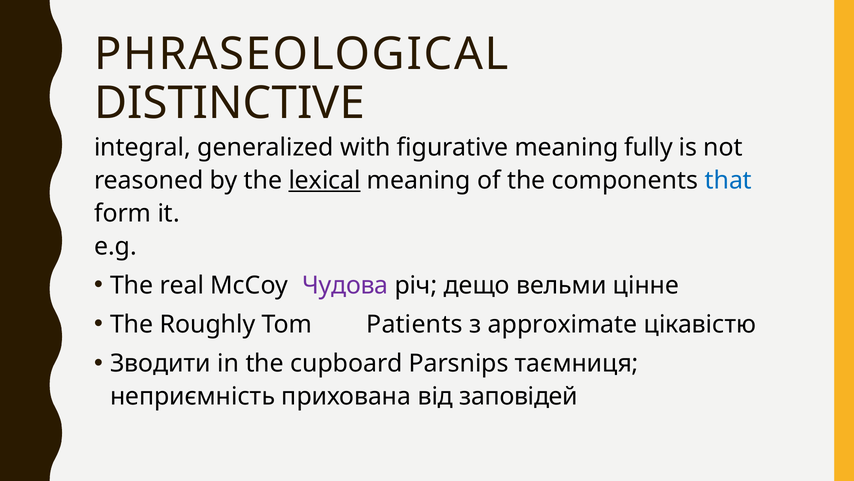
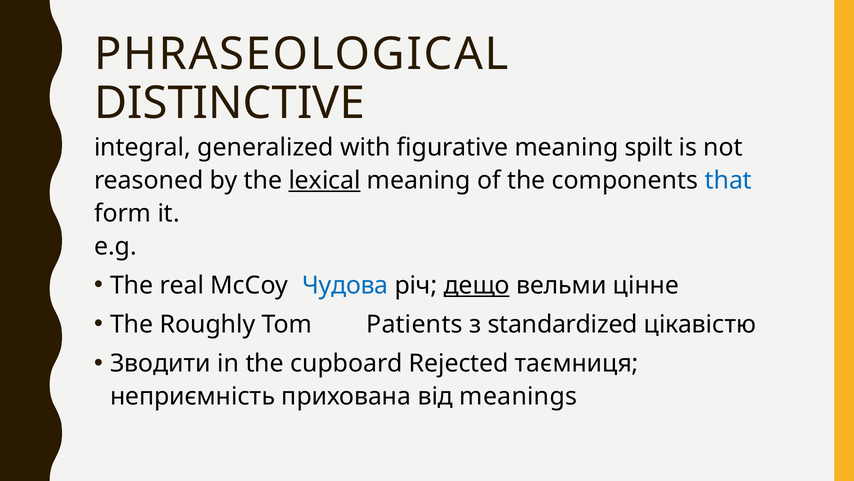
fully: fully -> spilt
Чудова colour: purple -> blue
дещо underline: none -> present
approximate: approximate -> standardized
Parsnips: Parsnips -> Rejected
заповідей: заповідей -> meanings
